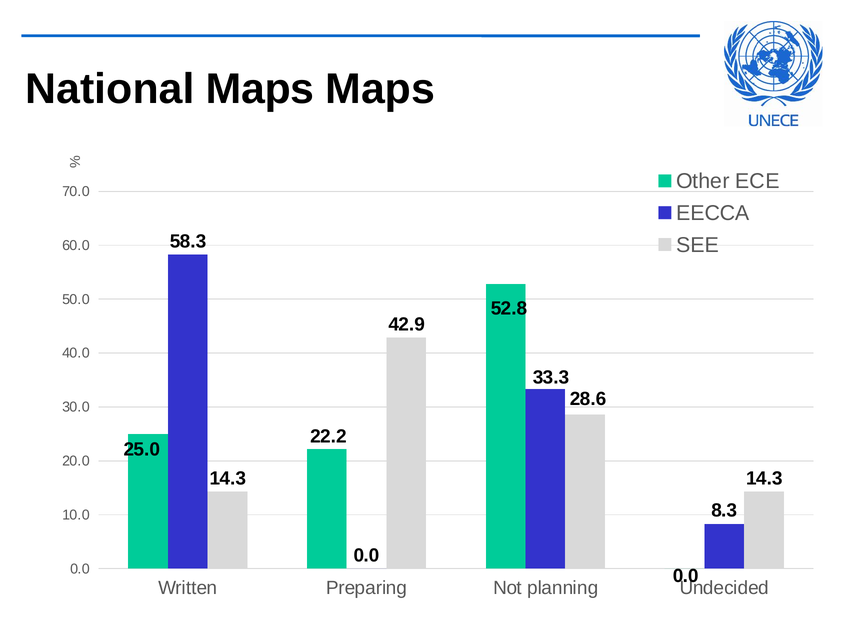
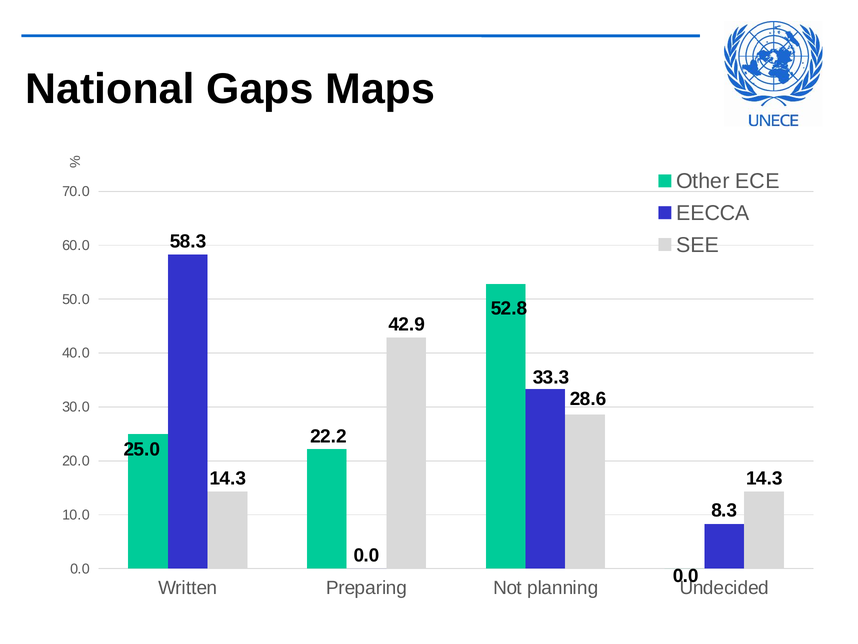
National Maps: Maps -> Gaps
